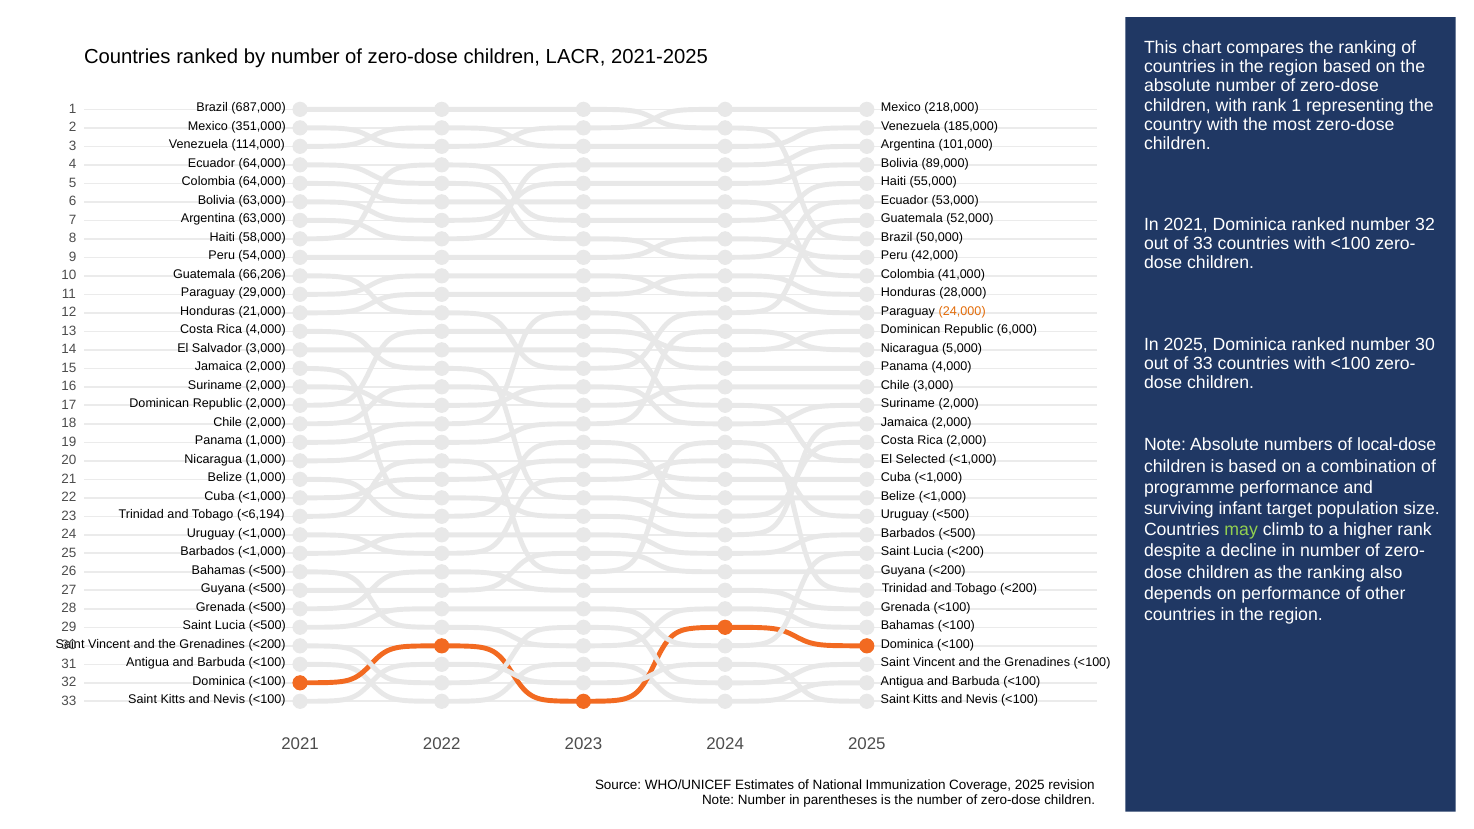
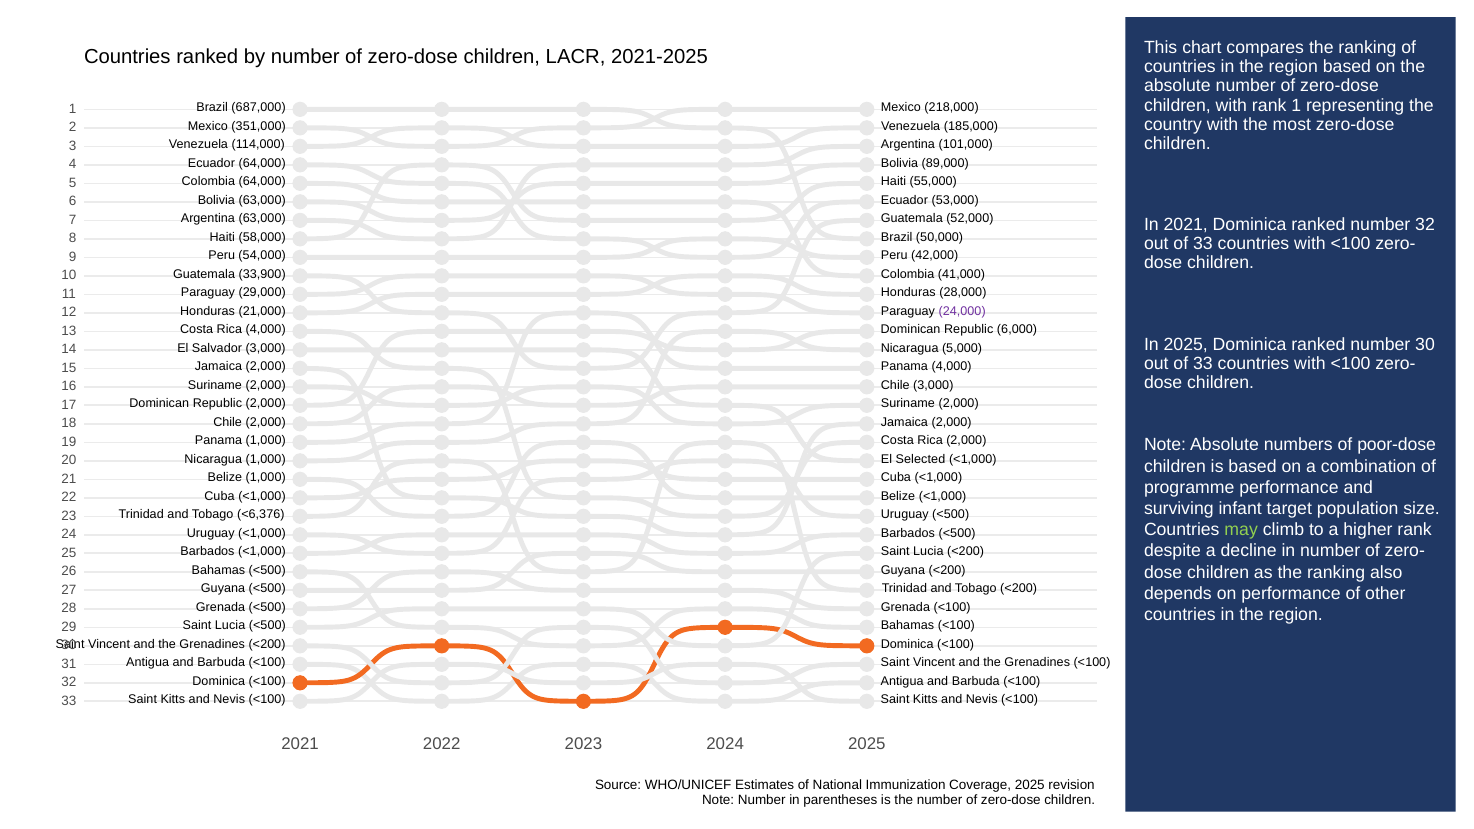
66,206: 66,206 -> 33,900
24,000 colour: orange -> purple
local-dose: local-dose -> poor-dose
<6,194: <6,194 -> <6,376
